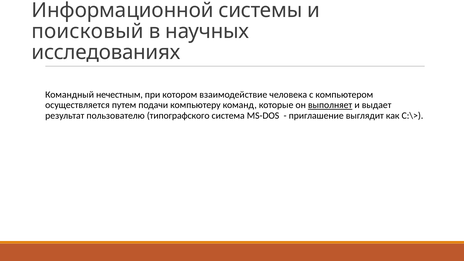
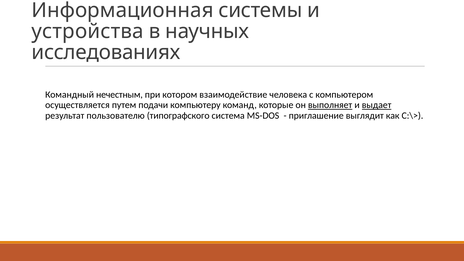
Информационной: Информационной -> Информационная
поисковый: поисковый -> устройства
выдает underline: none -> present
